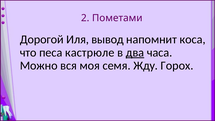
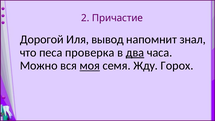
Пометами: Пометами -> Причастие
коса: коса -> знал
кастрюле: кастрюле -> проверка
моя underline: none -> present
